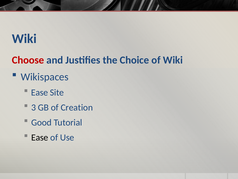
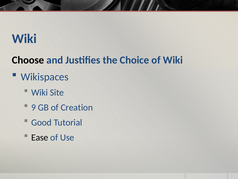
Choose colour: red -> black
Ease at (40, 92): Ease -> Wiki
3: 3 -> 9
